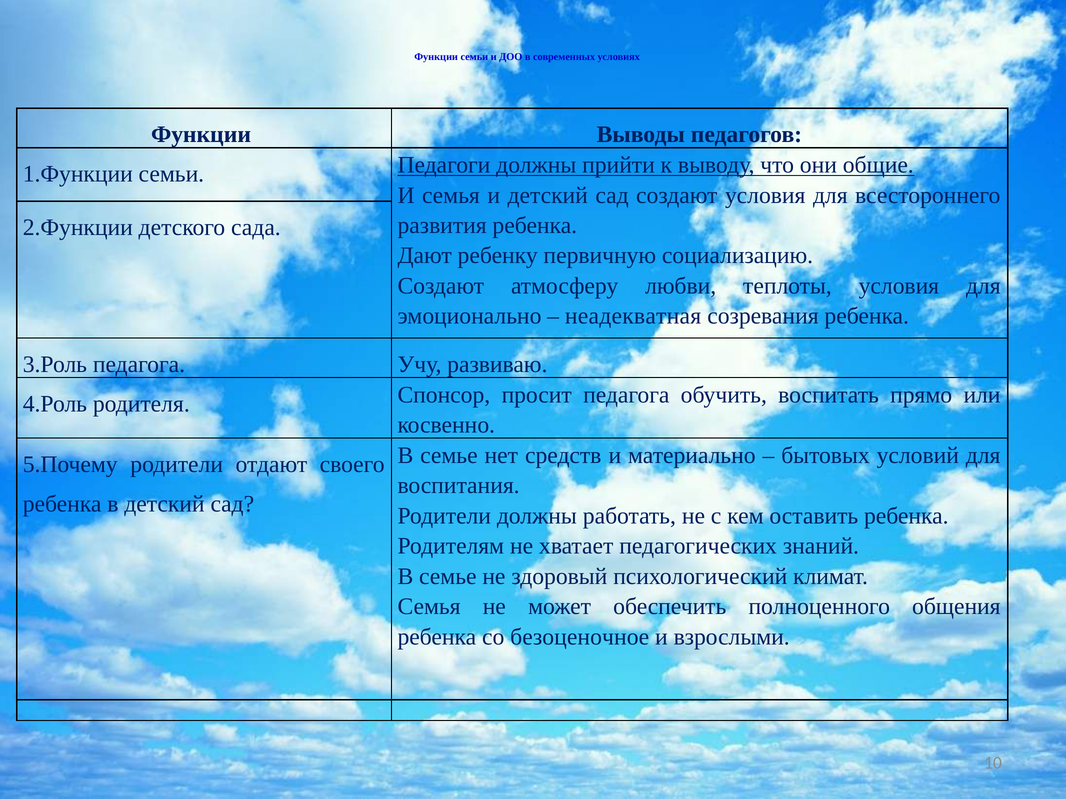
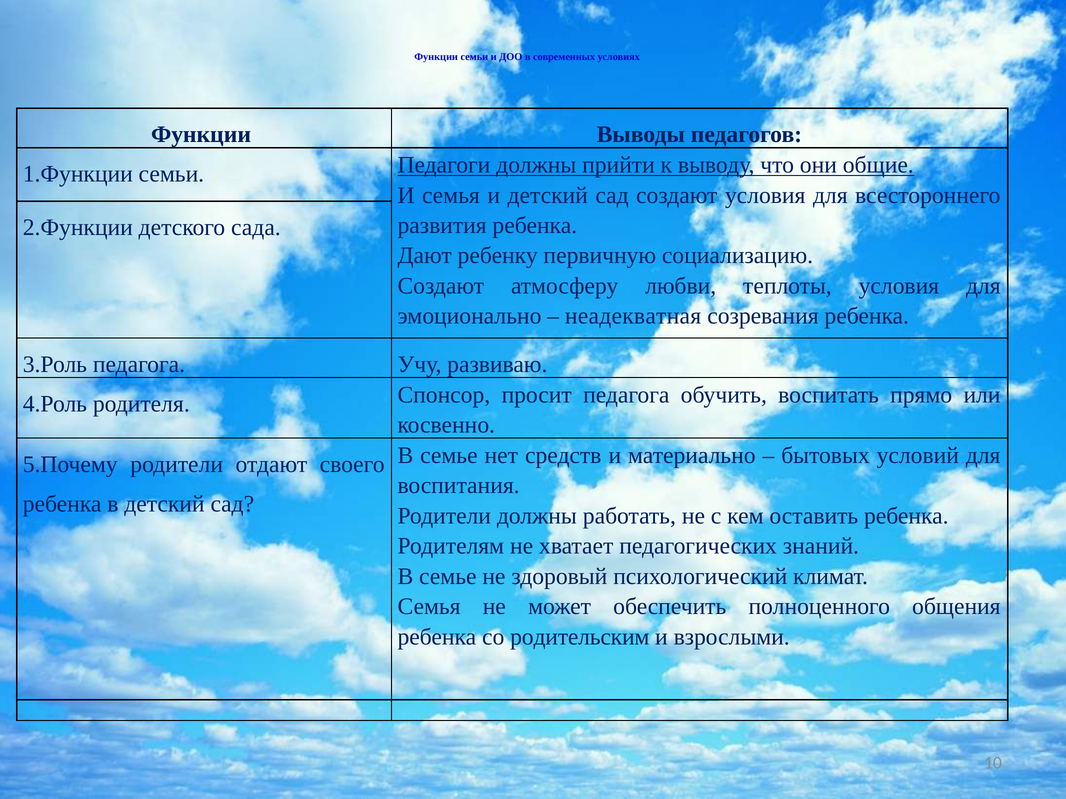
безоценочное: безоценочное -> родительским
